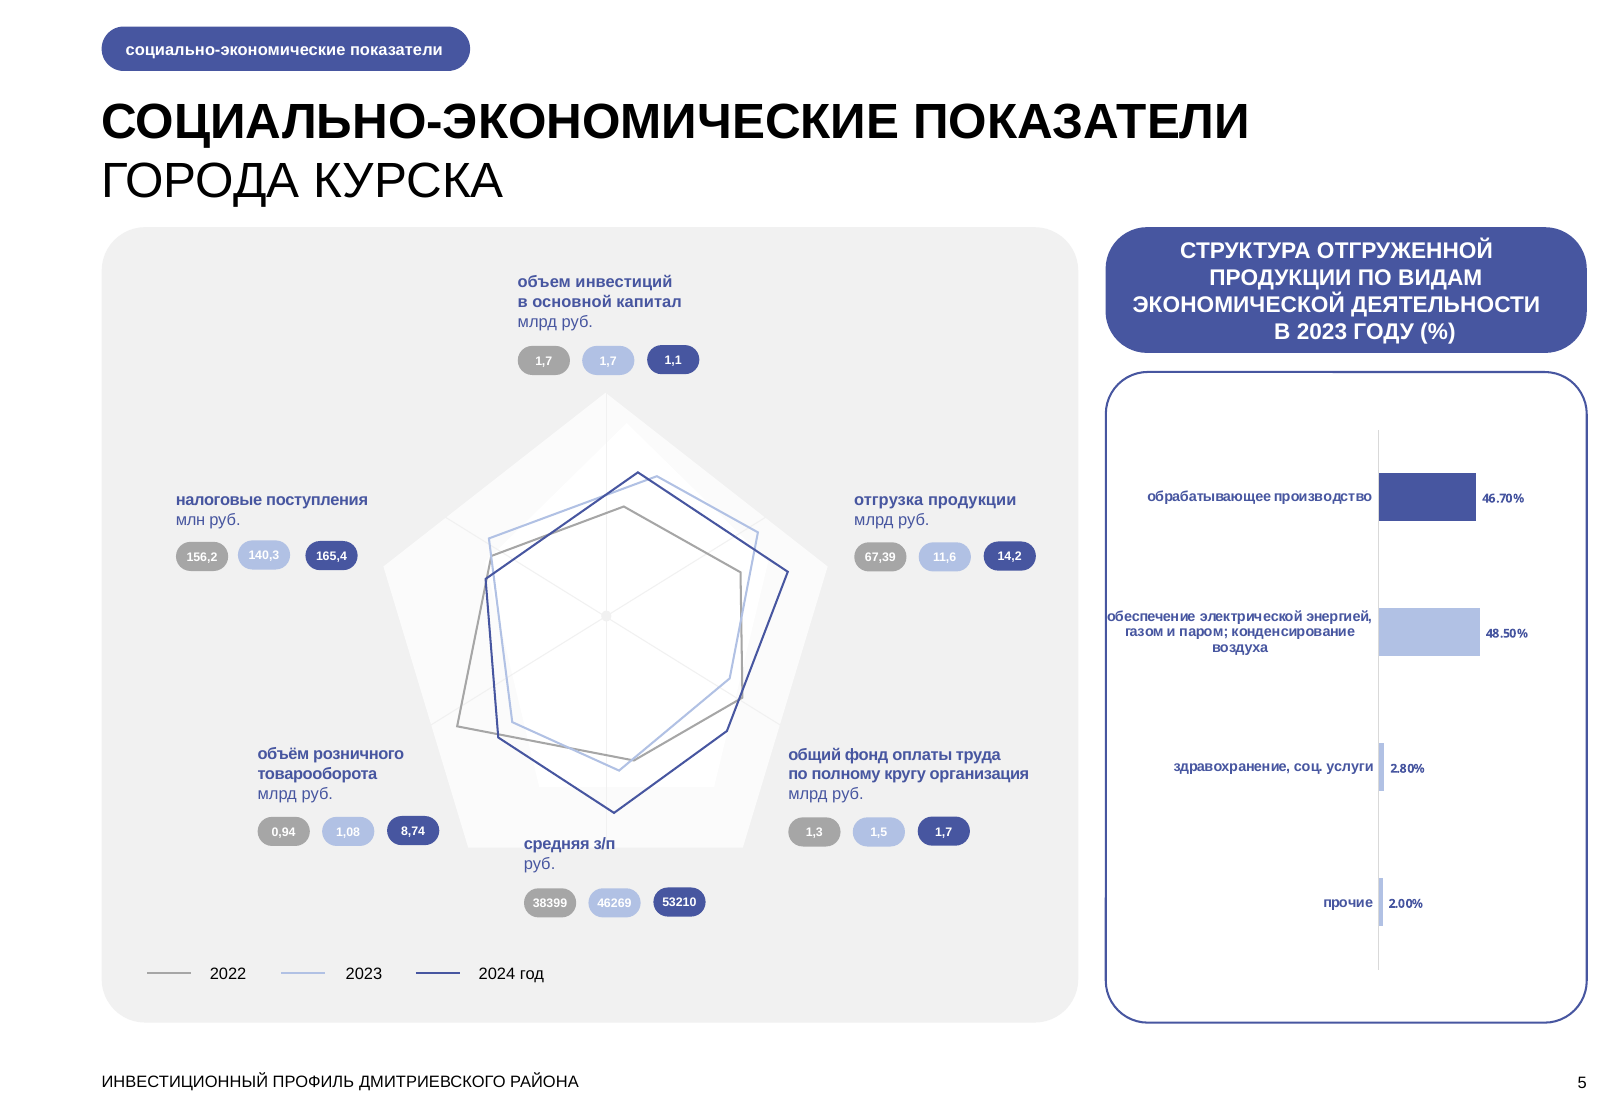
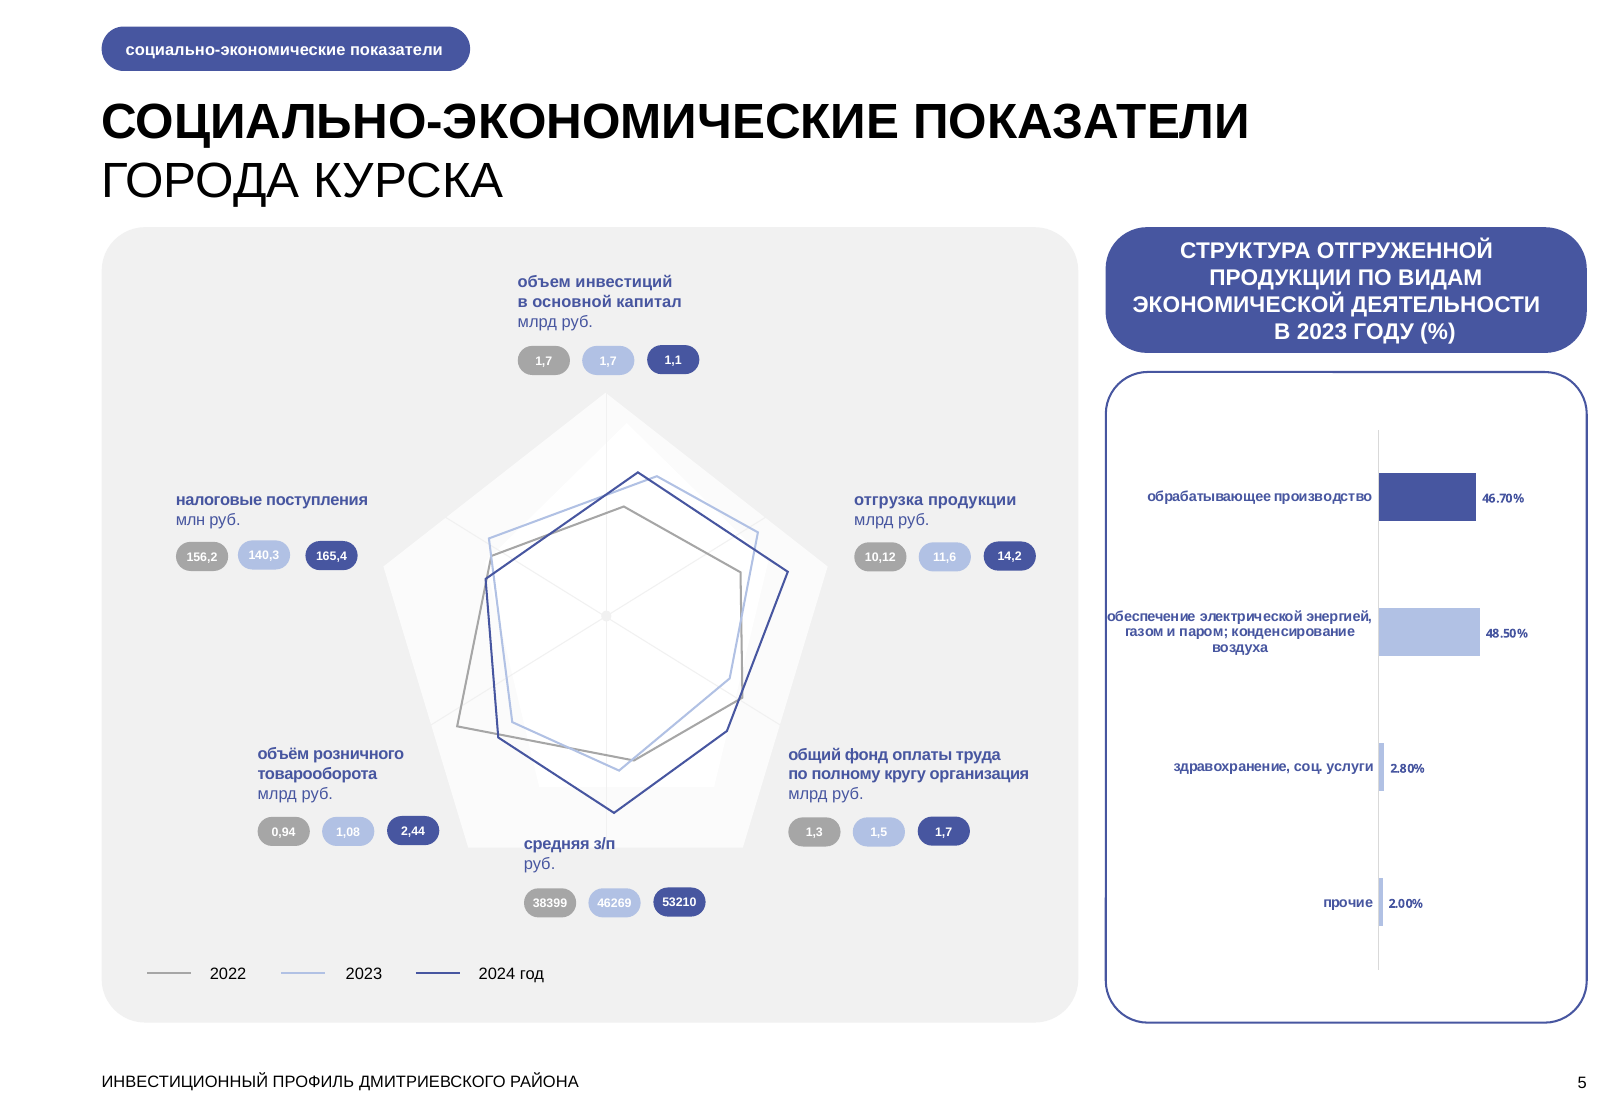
67,39: 67,39 -> 10,12
8,74: 8,74 -> 2,44
